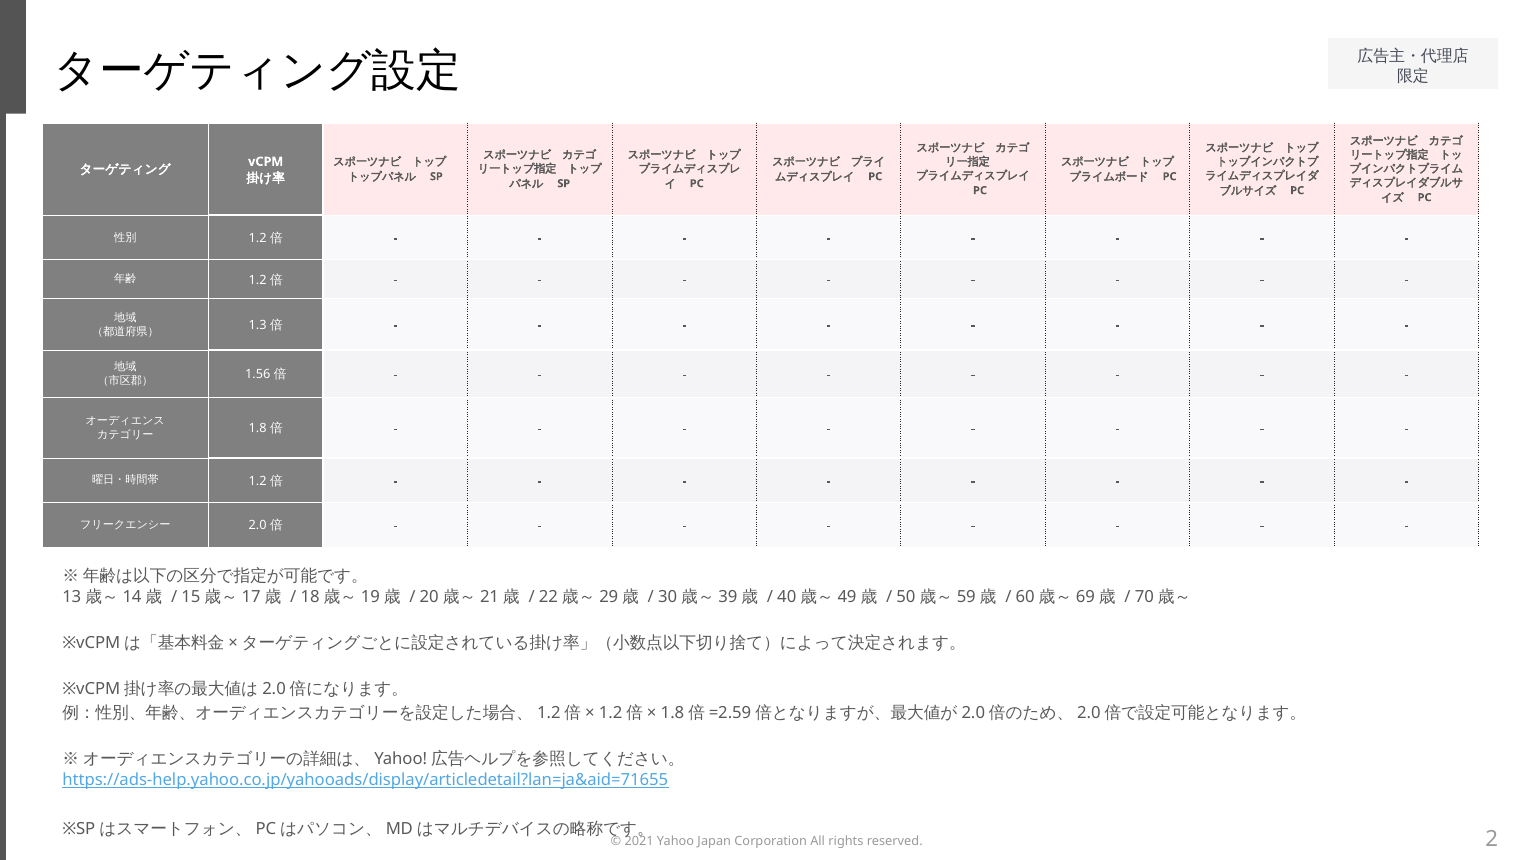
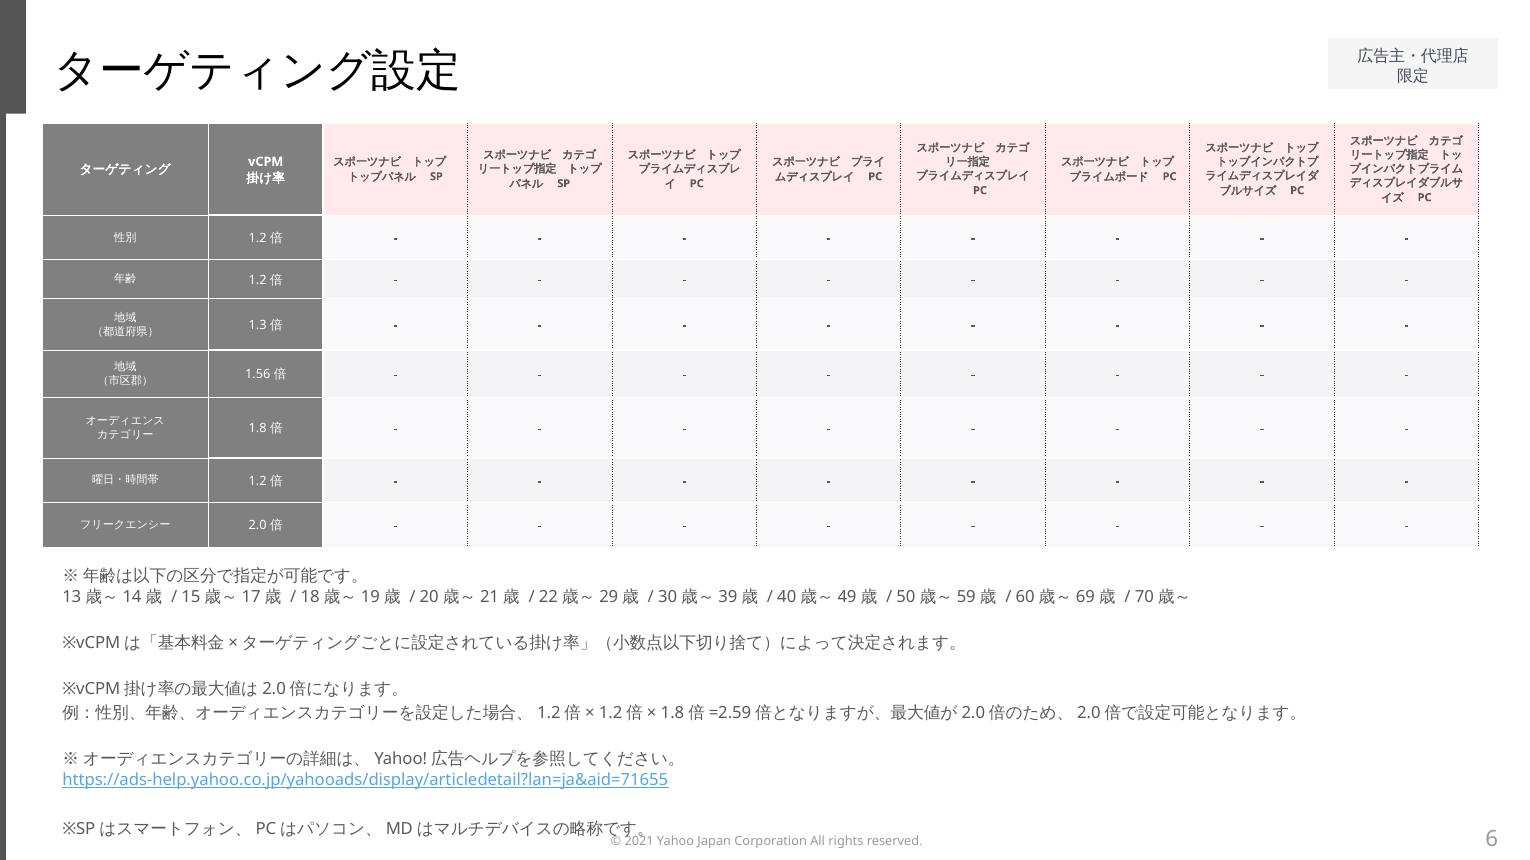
2: 2 -> 6
